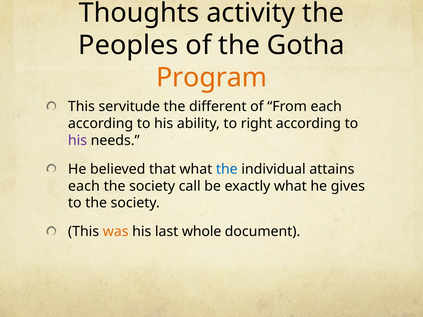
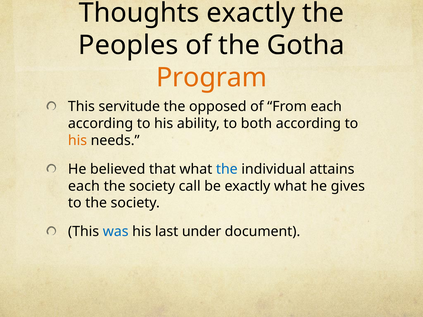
Thoughts activity: activity -> exactly
different: different -> opposed
right: right -> both
his at (78, 141) colour: purple -> orange
was colour: orange -> blue
whole: whole -> under
